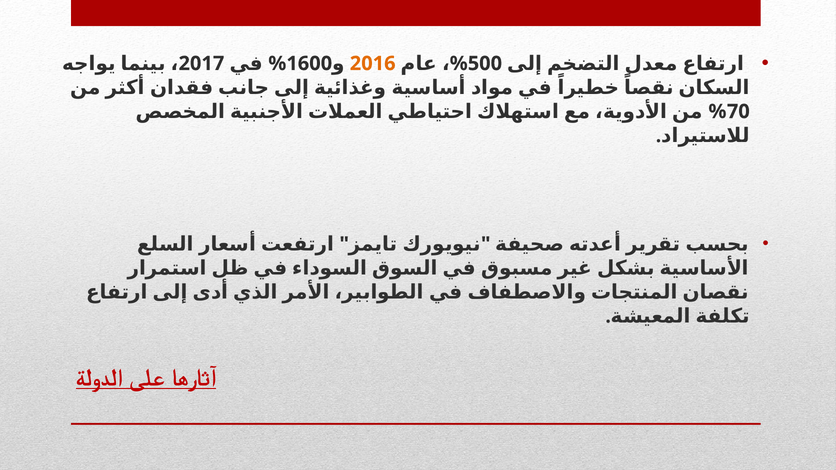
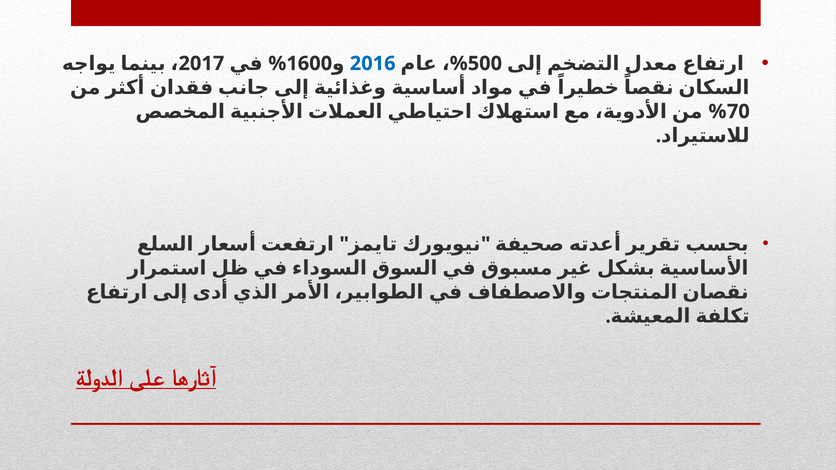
2016 colour: orange -> blue
